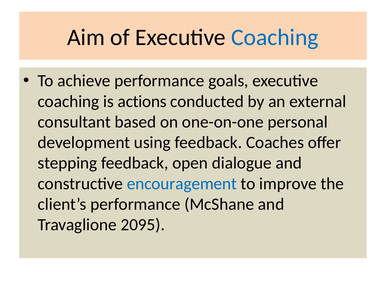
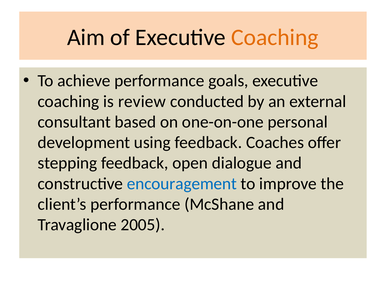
Coaching at (275, 37) colour: blue -> orange
actions: actions -> review
2095: 2095 -> 2005
